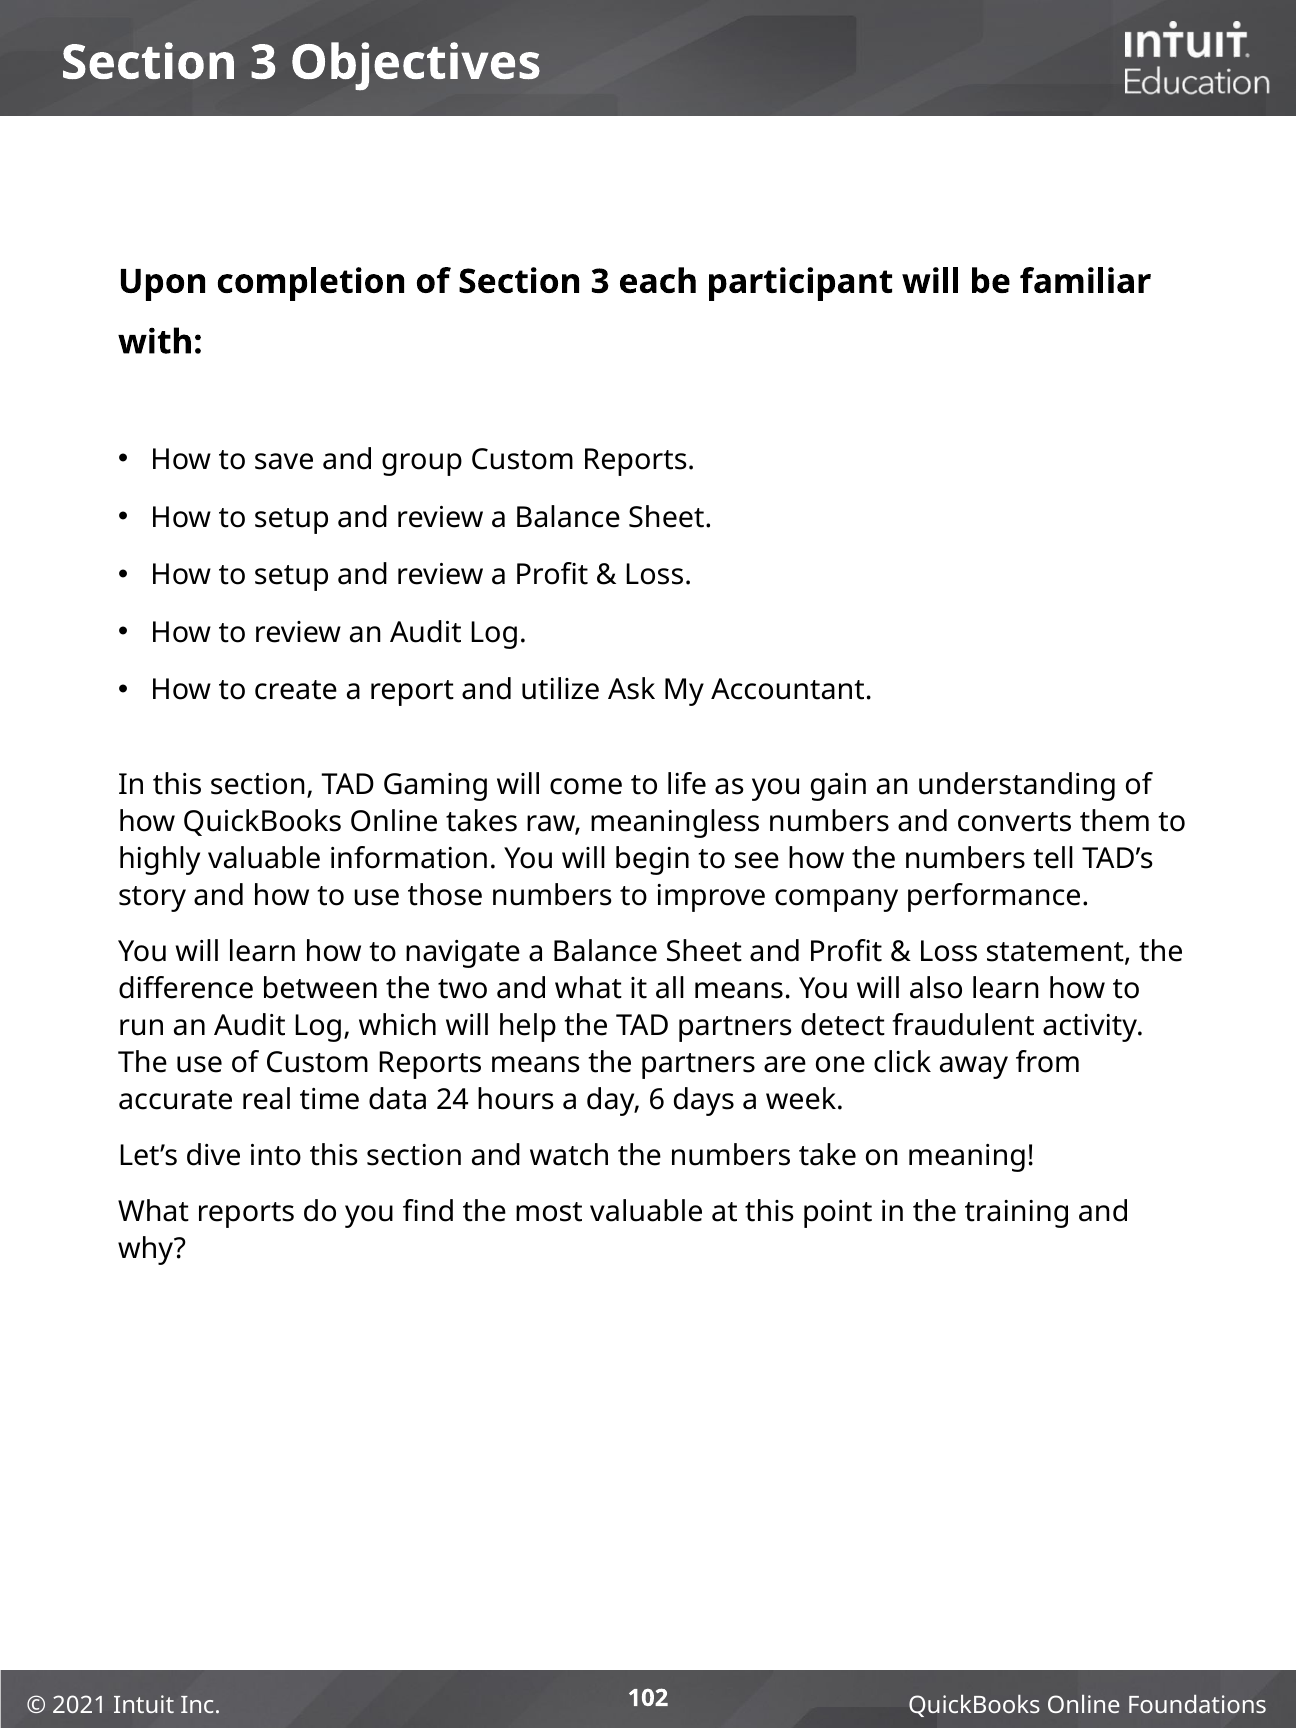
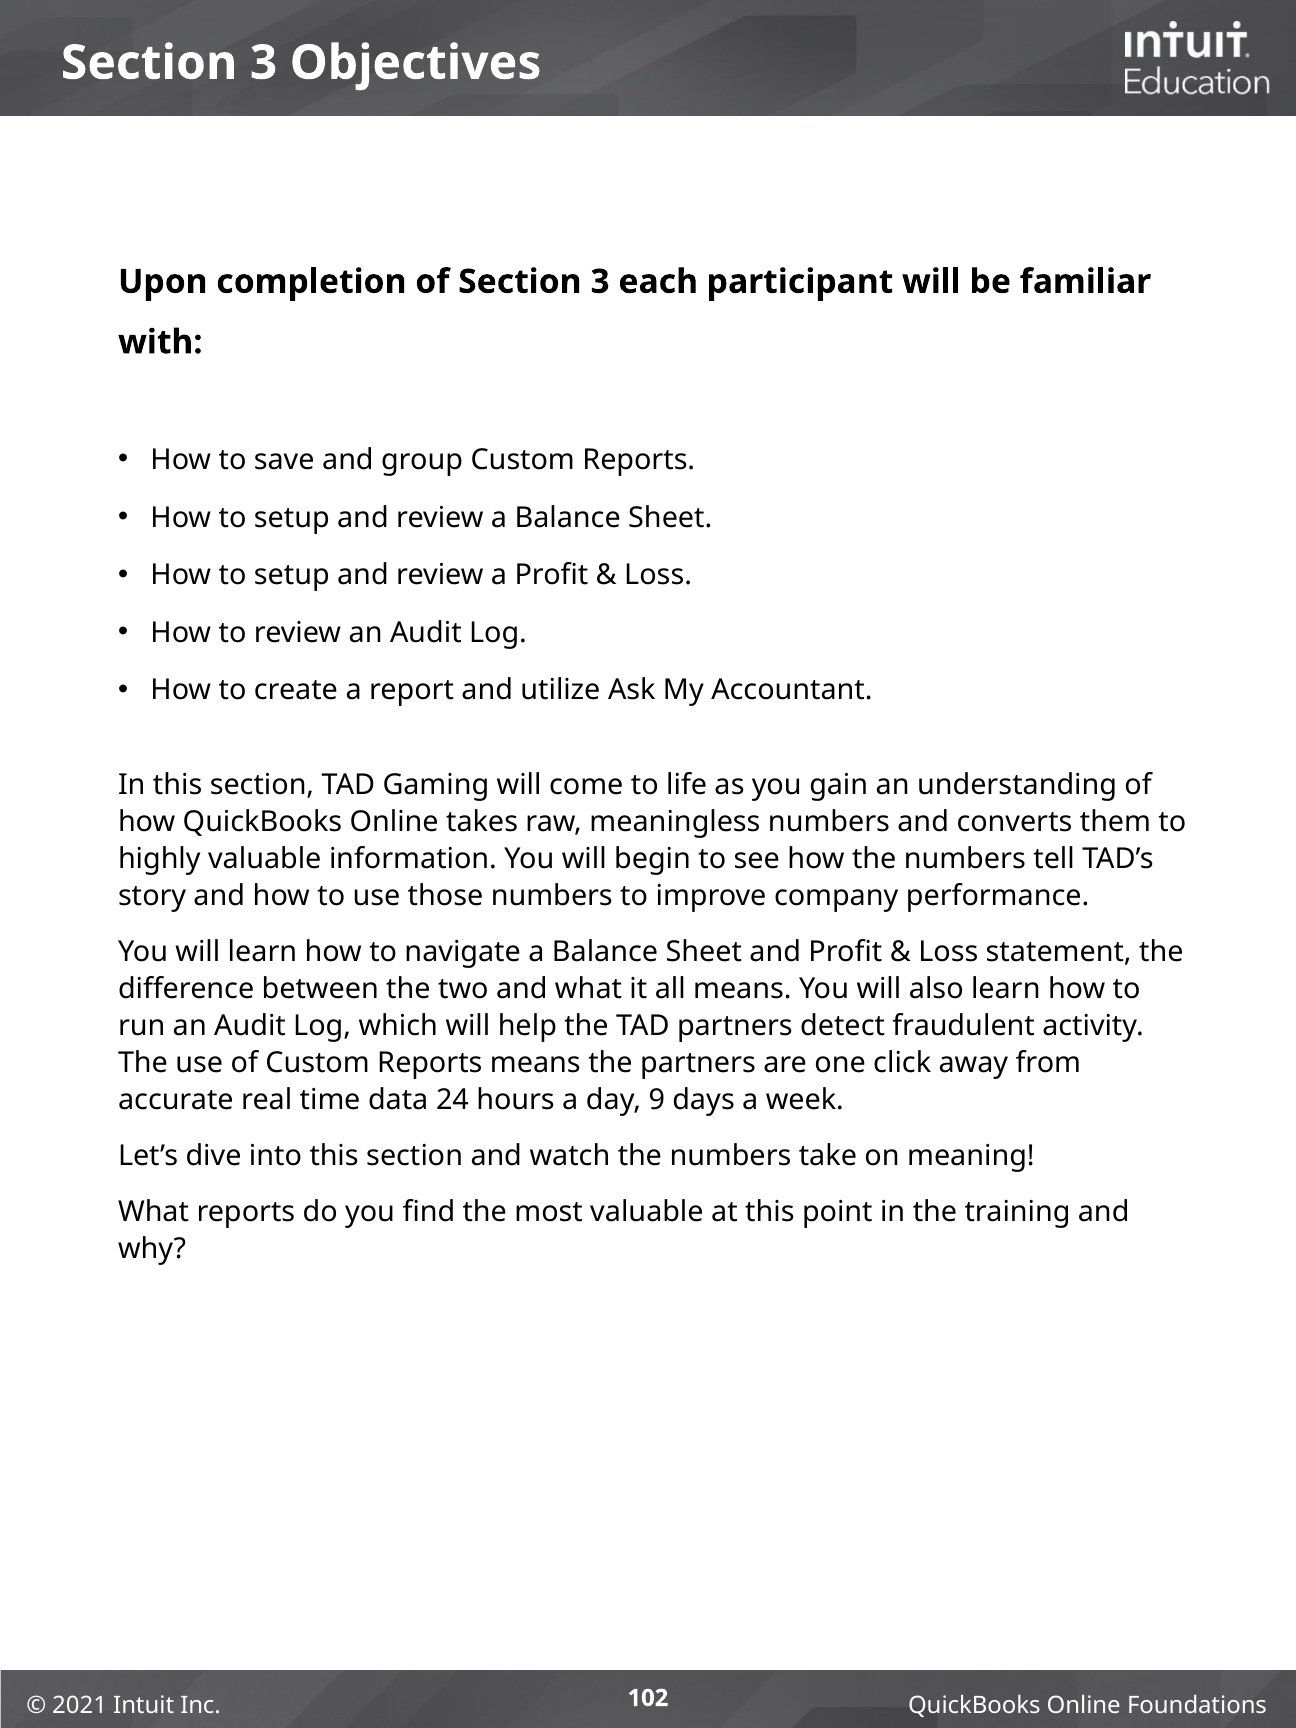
6: 6 -> 9
